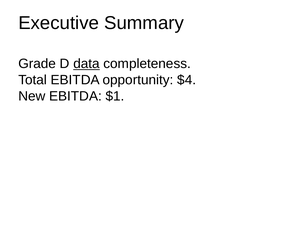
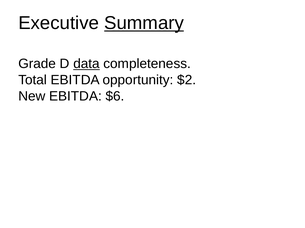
Summary underline: none -> present
$4: $4 -> $2
$1: $1 -> $6
